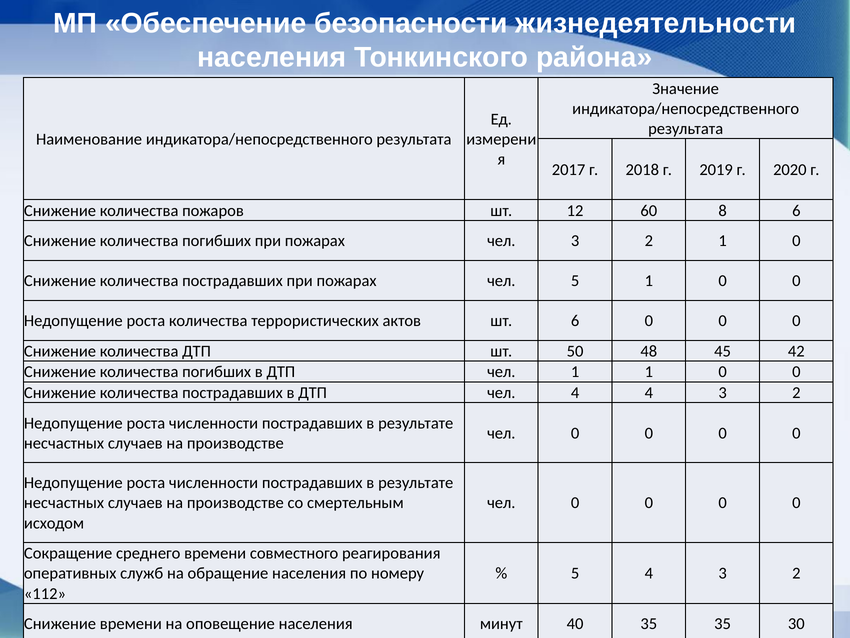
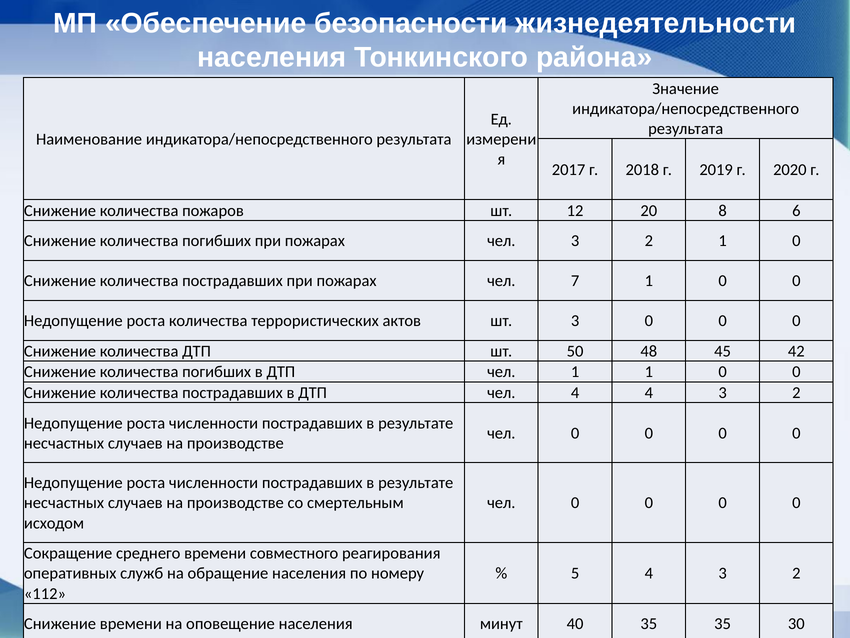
60: 60 -> 20
чел 5: 5 -> 7
шт 6: 6 -> 3
